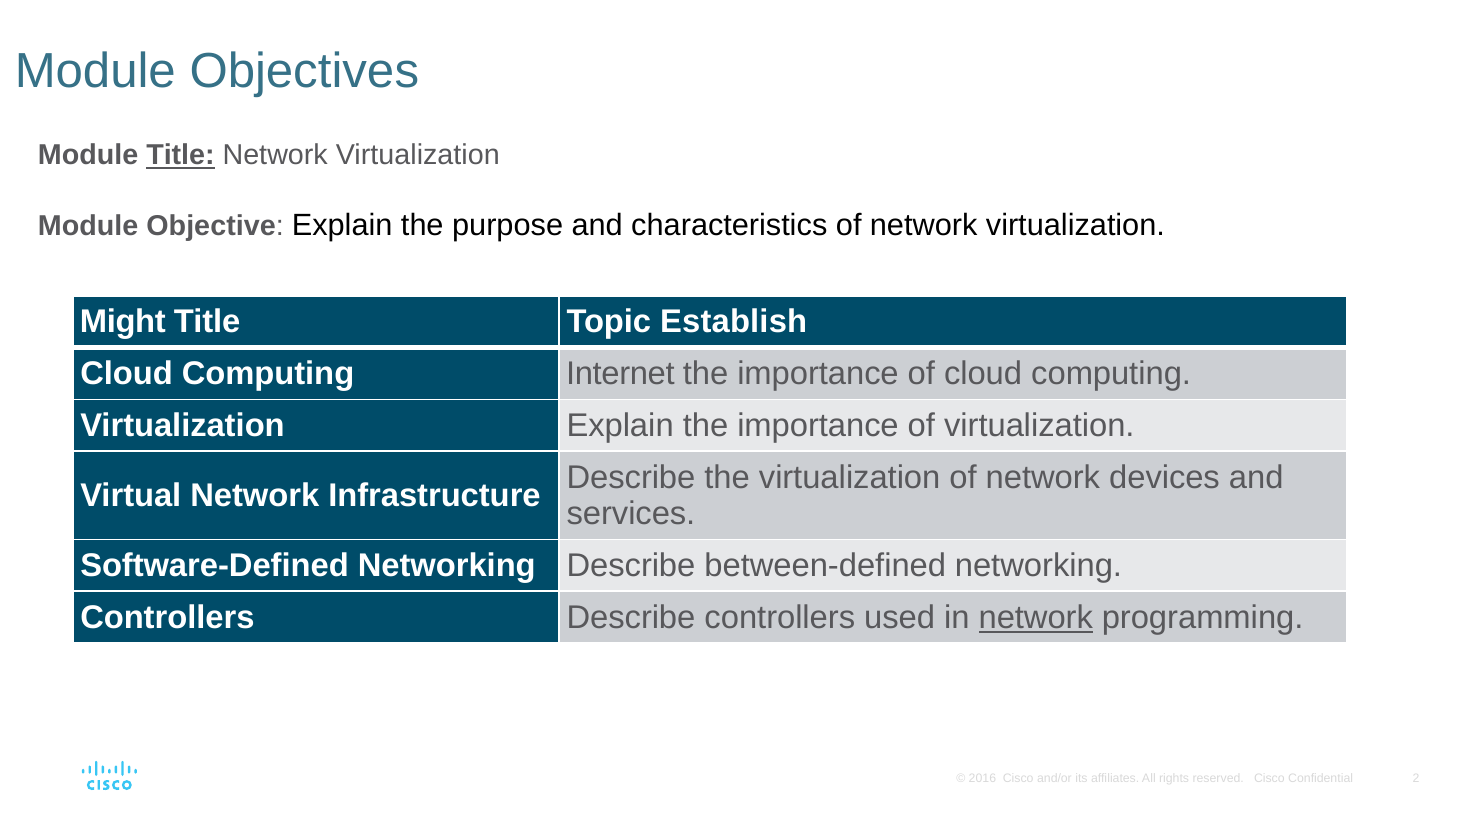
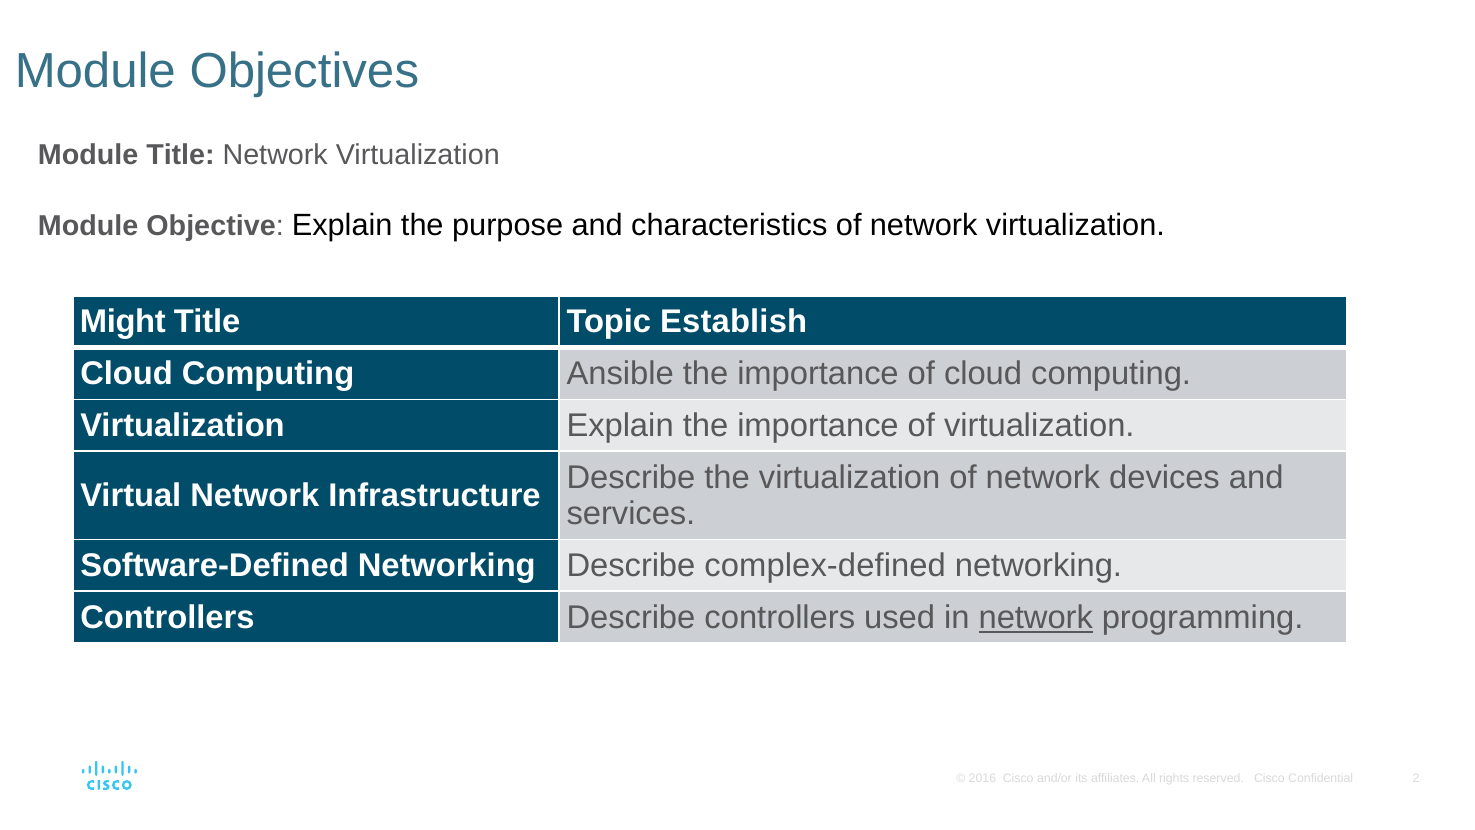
Title at (180, 155) underline: present -> none
Internet: Internet -> Ansible
between-defined: between-defined -> complex-defined
